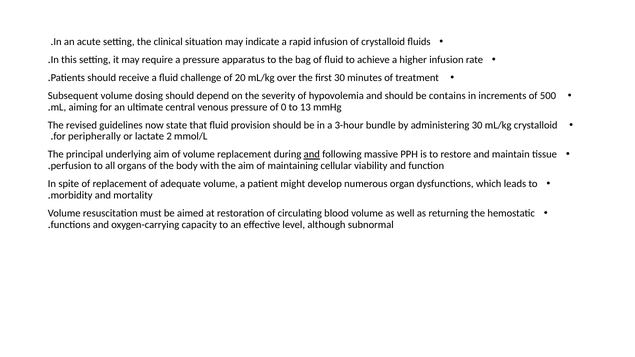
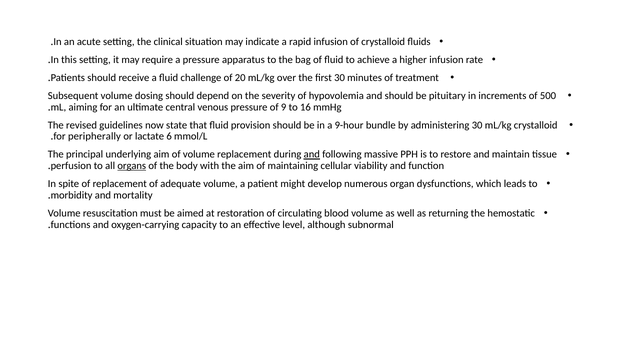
contains: contains -> pituitary
0: 0 -> 9
13: 13 -> 16
3-hour: 3-hour -> 9-hour
2: 2 -> 6
organs underline: none -> present
